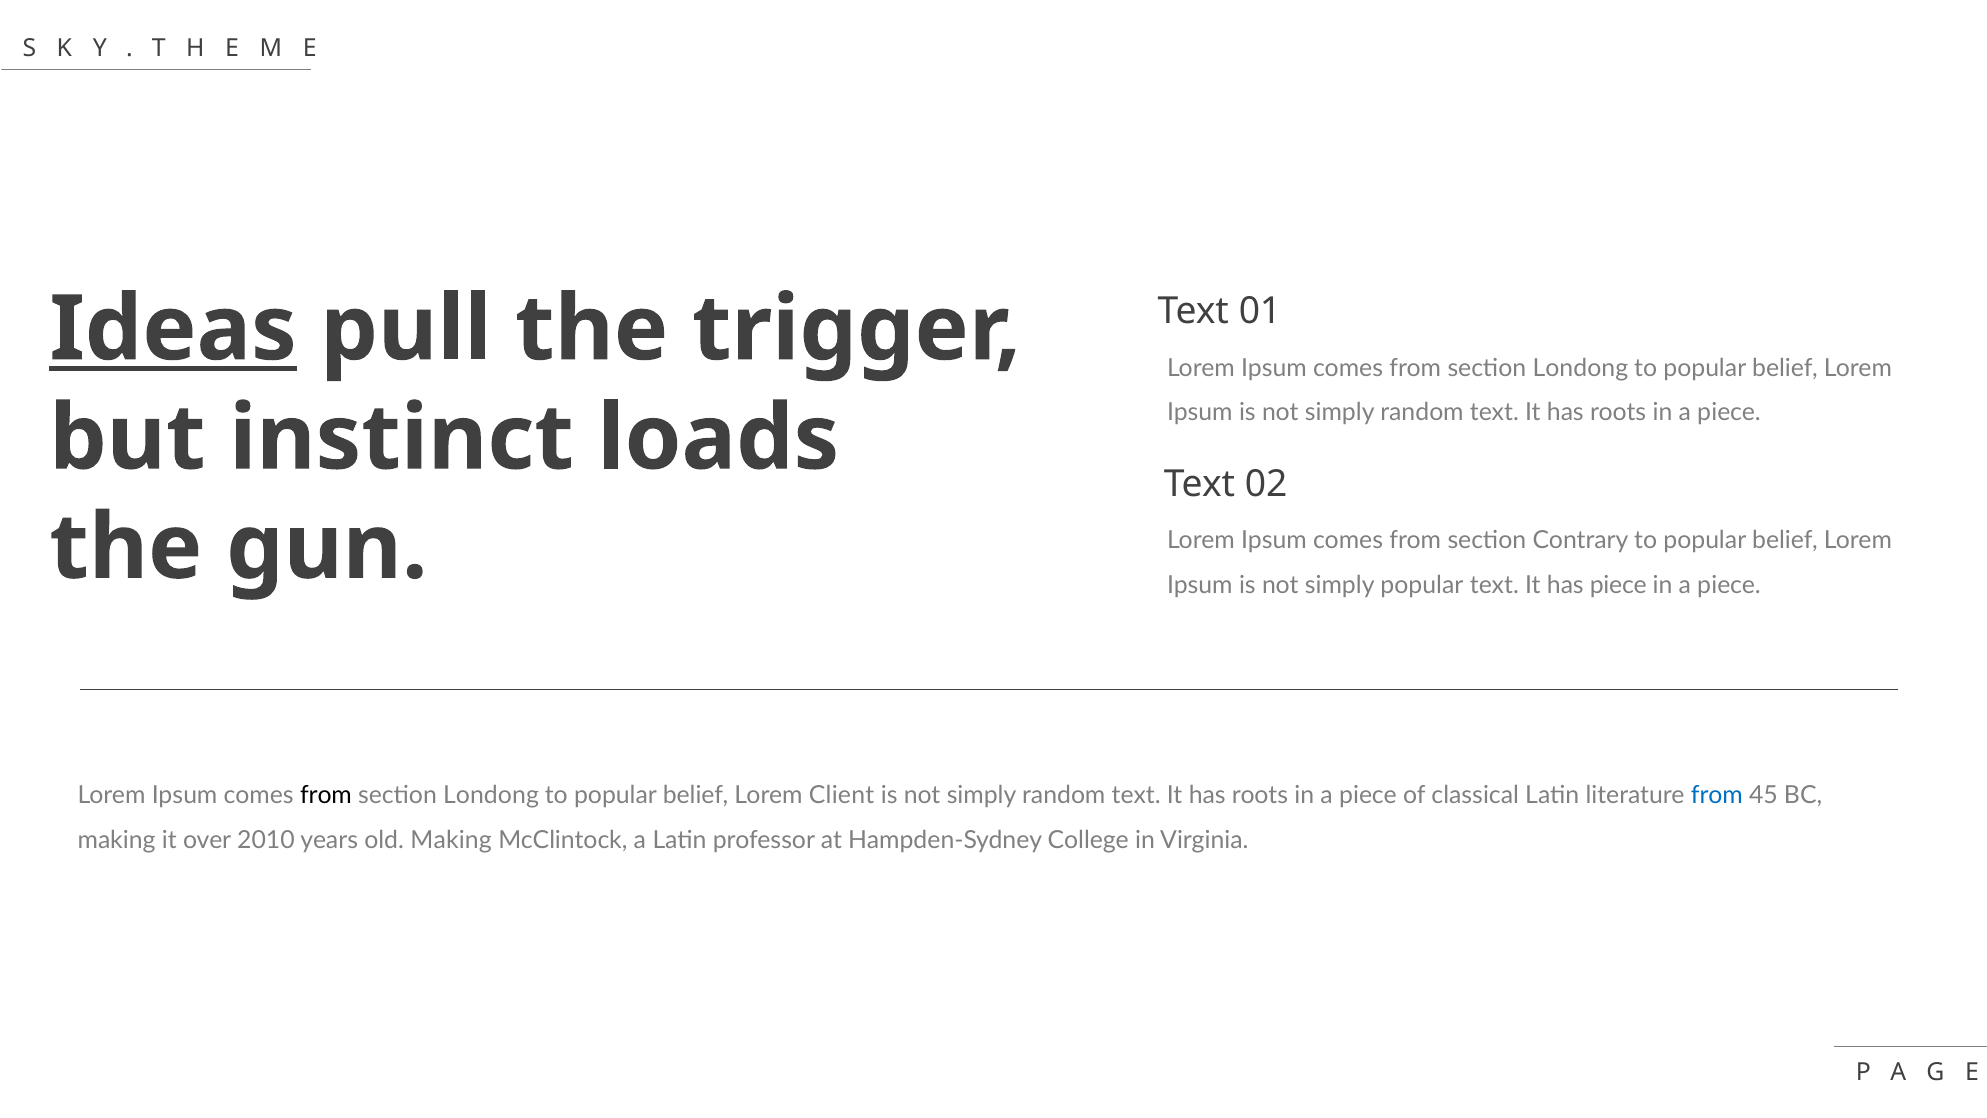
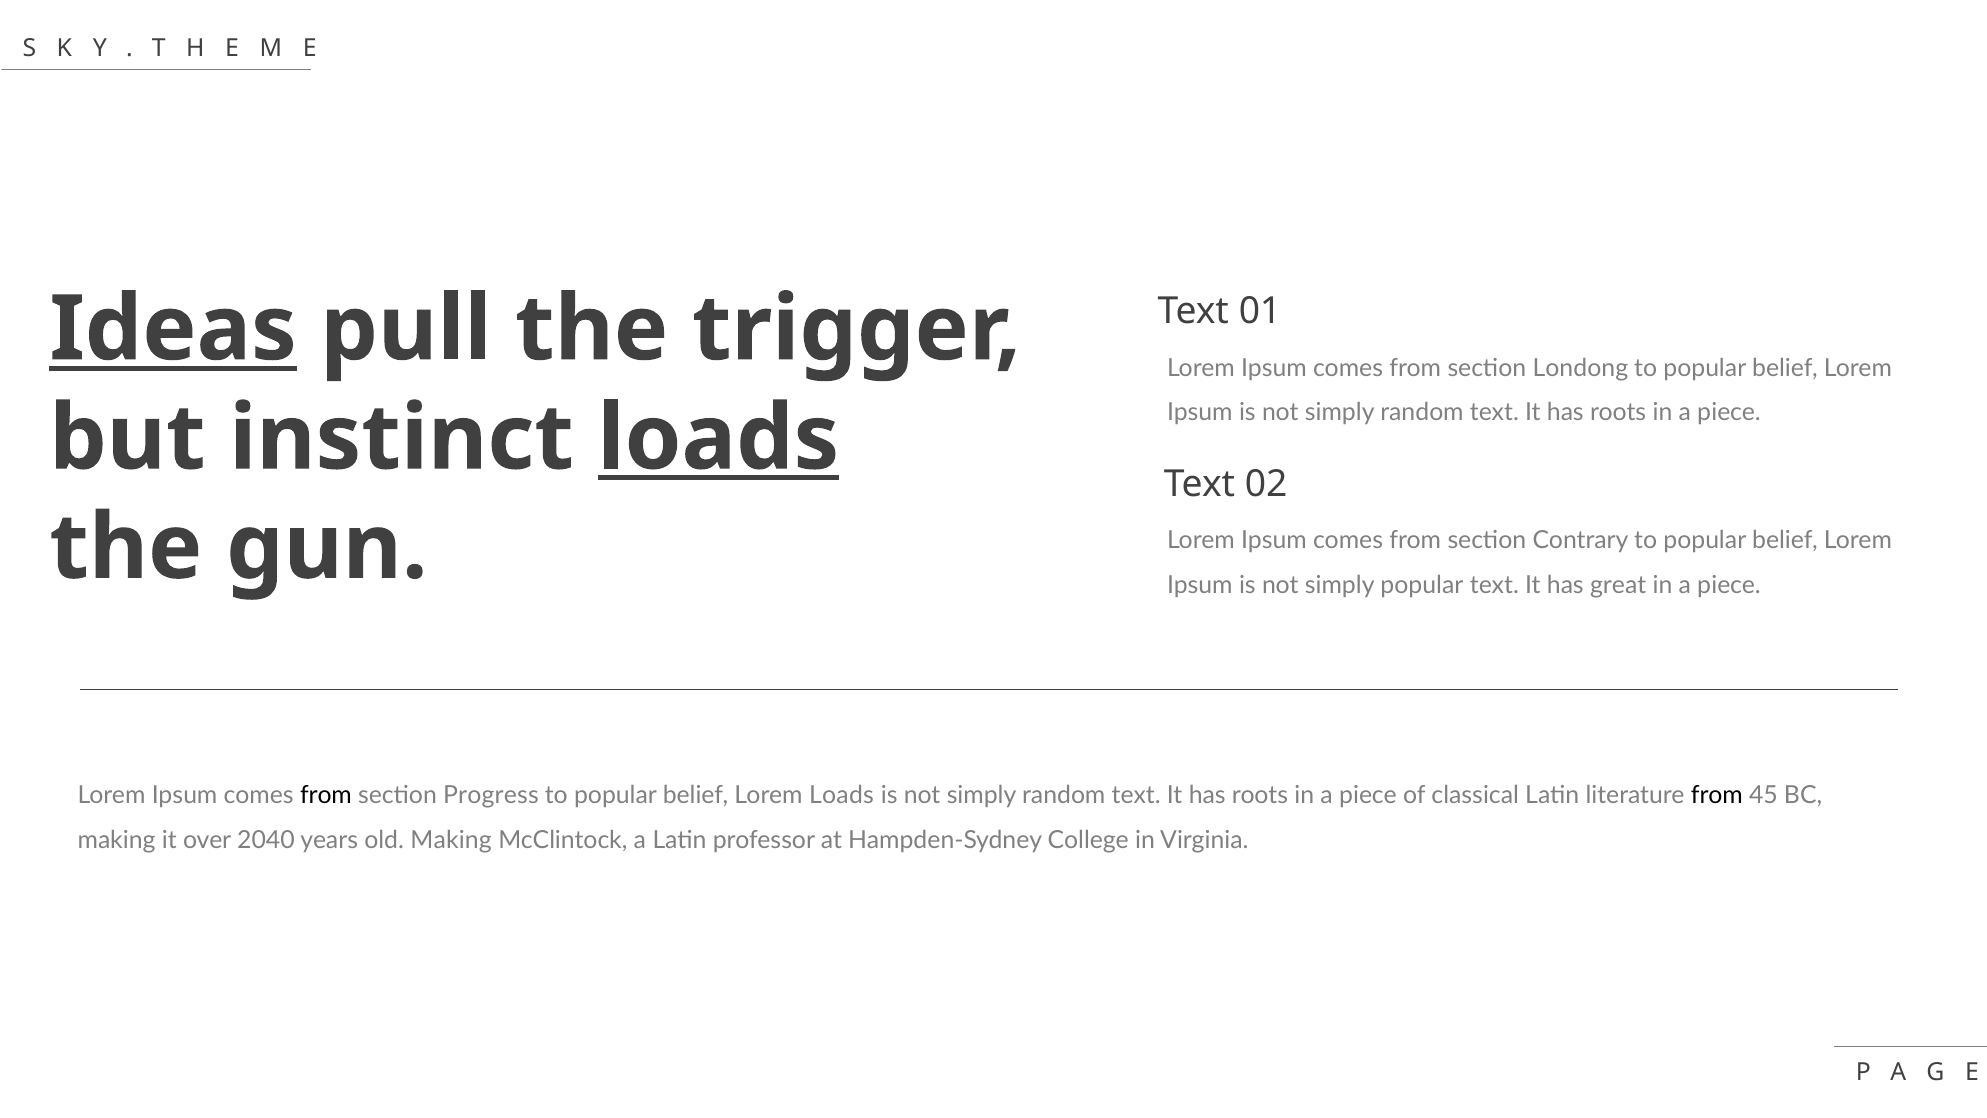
loads at (718, 438) underline: none -> present
has piece: piece -> great
Londong at (491, 795): Londong -> Progress
Lorem Client: Client -> Loads
from at (1717, 795) colour: blue -> black
2010: 2010 -> 2040
